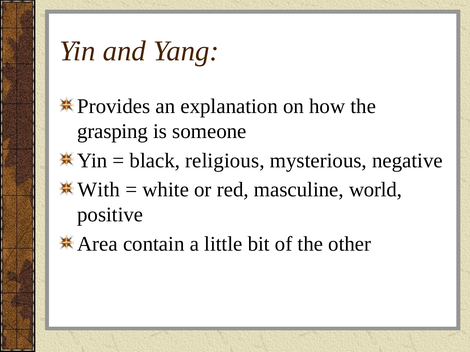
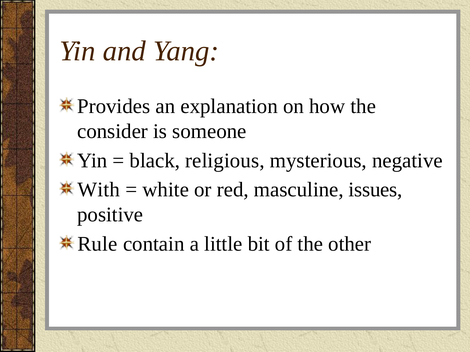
grasping: grasping -> consider
world: world -> issues
Area: Area -> Rule
